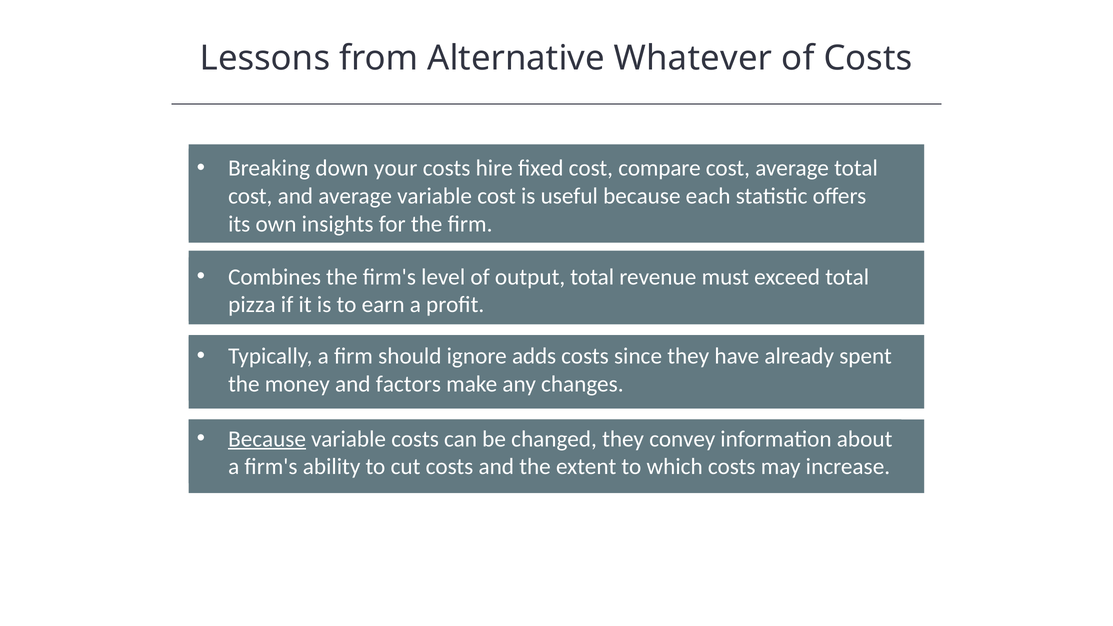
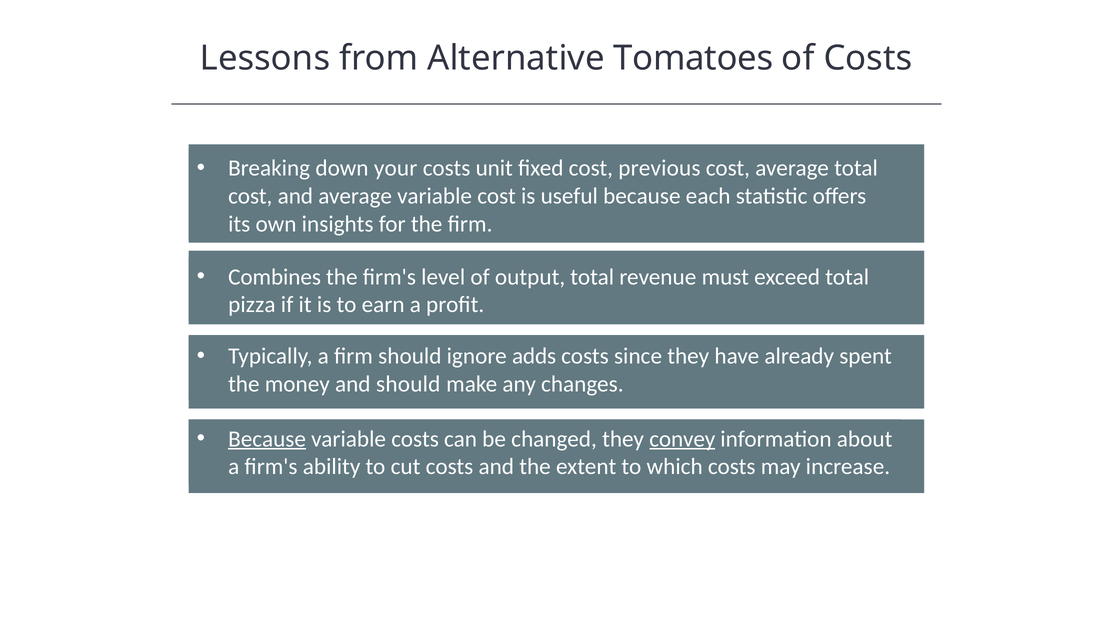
Whatever: Whatever -> Tomatoes
hire: hire -> unit
compare: compare -> previous
and factors: factors -> should
convey underline: none -> present
